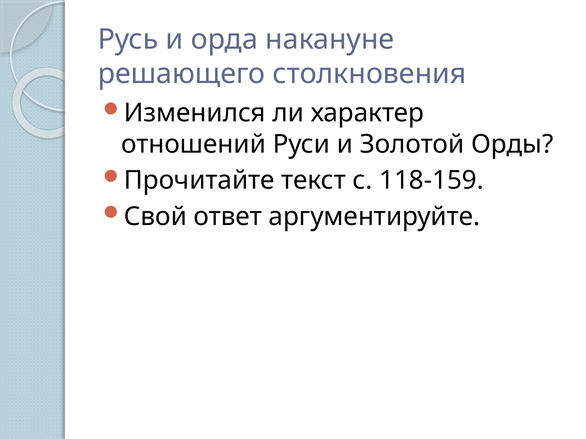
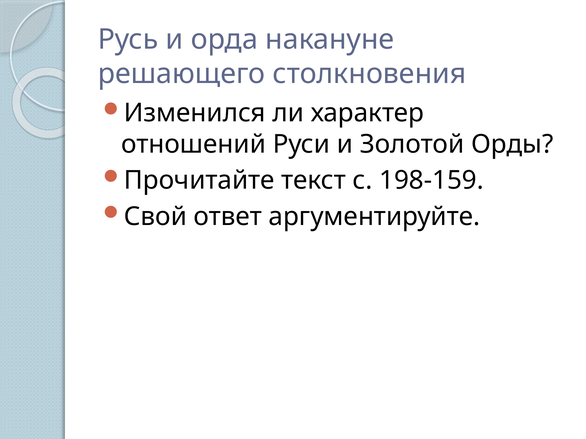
118-159: 118-159 -> 198-159
